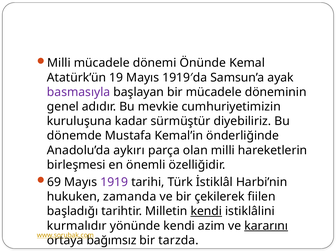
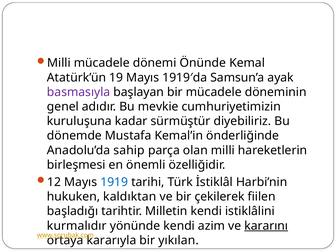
aykırı: aykırı -> sahip
69: 69 -> 12
1919 colour: purple -> blue
zamanda: zamanda -> kaldıktan
kendi at (206, 211) underline: present -> none
bağımsız: bağımsız -> kararıyla
tarzda: tarzda -> yıkılan
